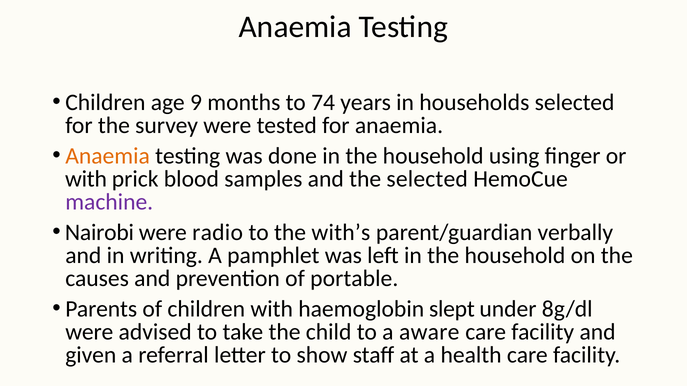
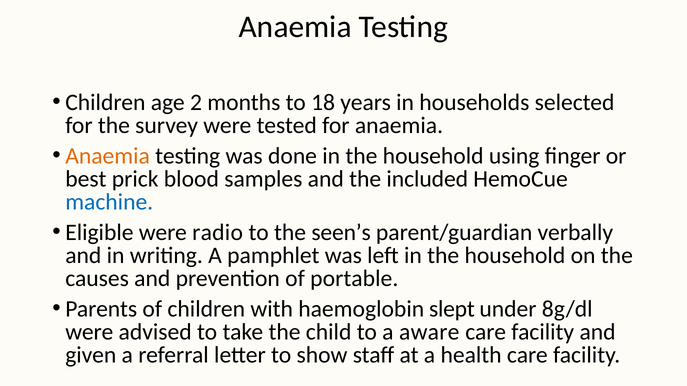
9: 9 -> 2
74: 74 -> 18
with at (86, 179): with -> best
the selected: selected -> included
machine colour: purple -> blue
Nairobi: Nairobi -> Eligible
with’s: with’s -> seen’s
